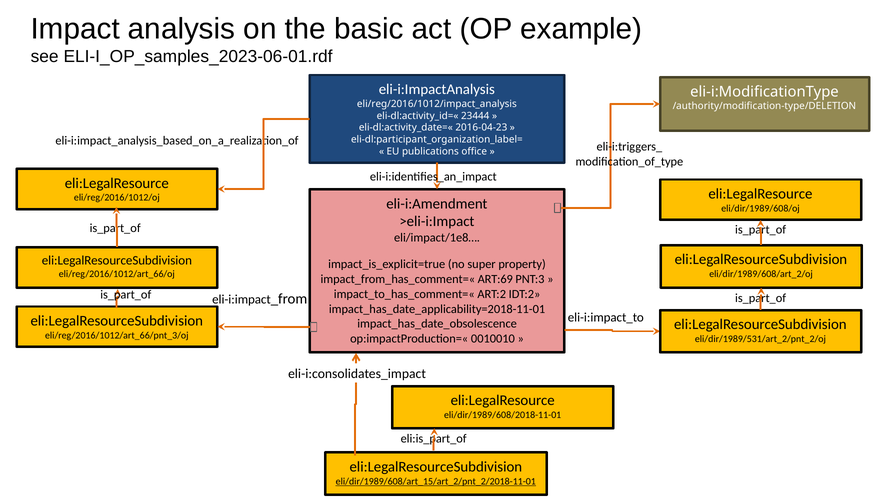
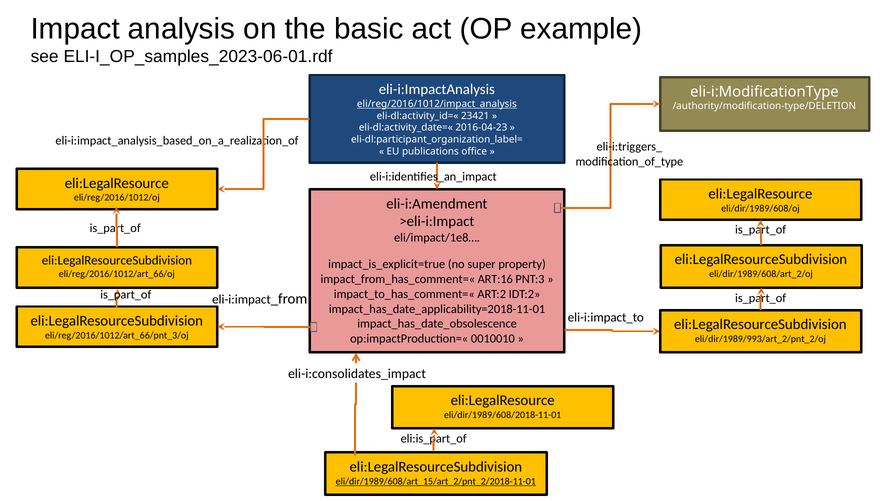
eli/reg/2016/1012/impact_analysis underline: none -> present
23444: 23444 -> 23421
ART:69: ART:69 -> ART:16
eli/dir/1989/531/art_2/pnt_2/oj: eli/dir/1989/531/art_2/pnt_2/oj -> eli/dir/1989/993/art_2/pnt_2/oj
